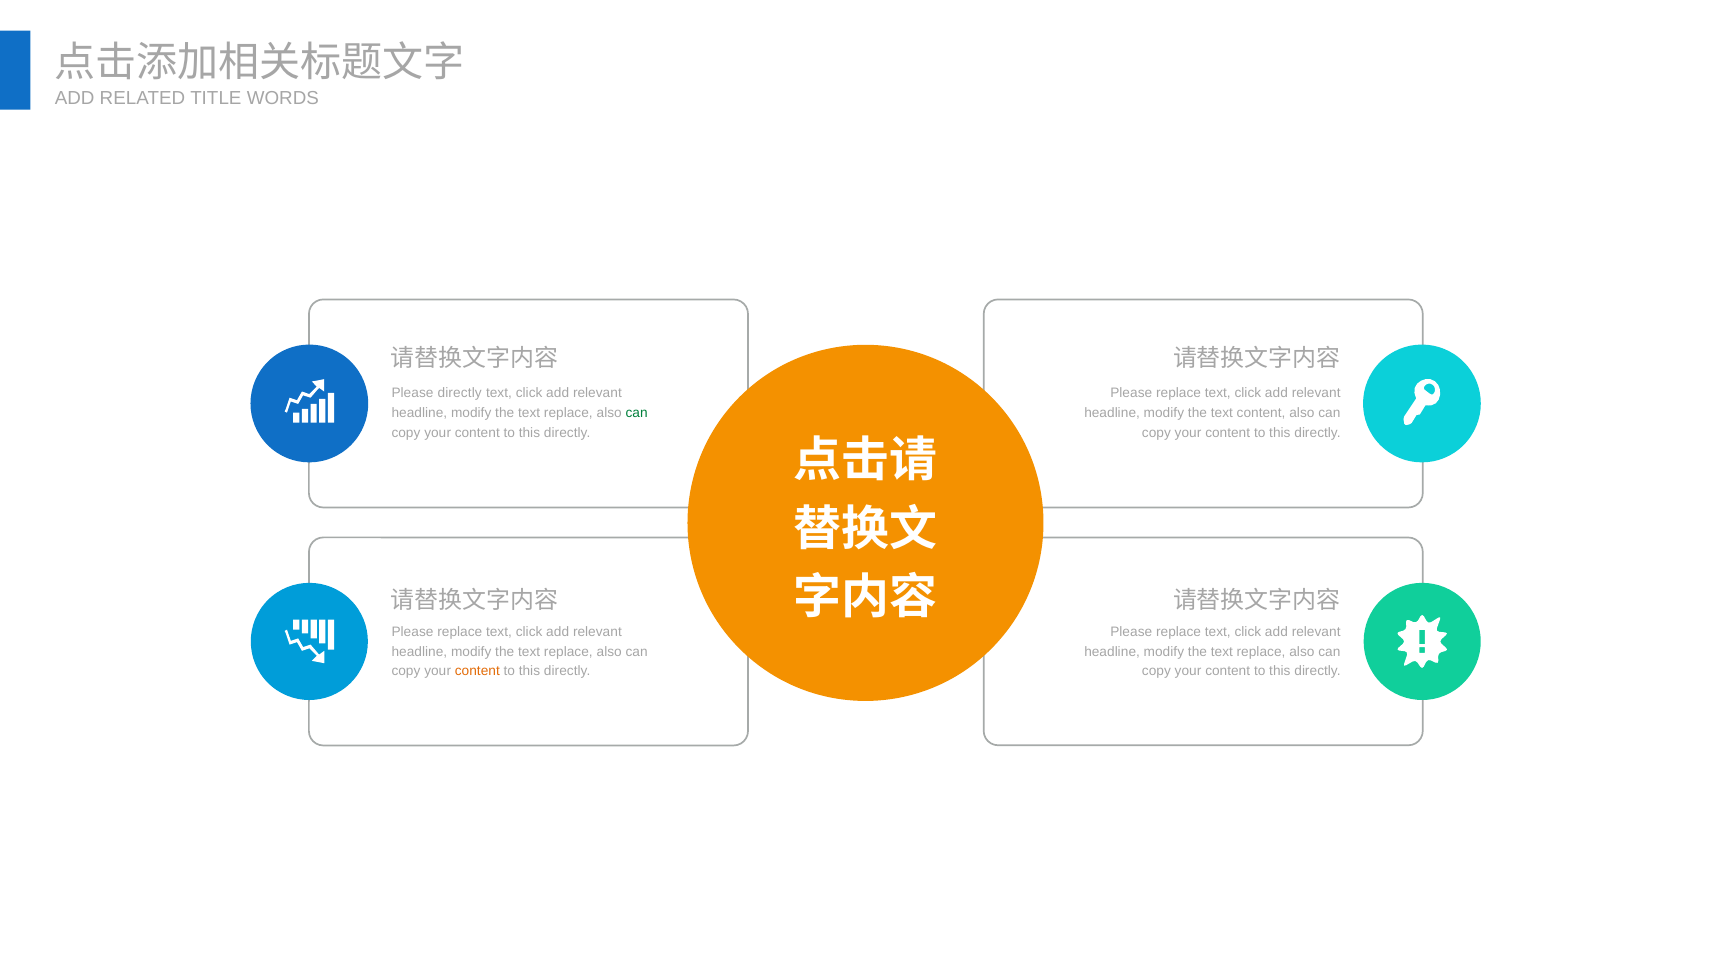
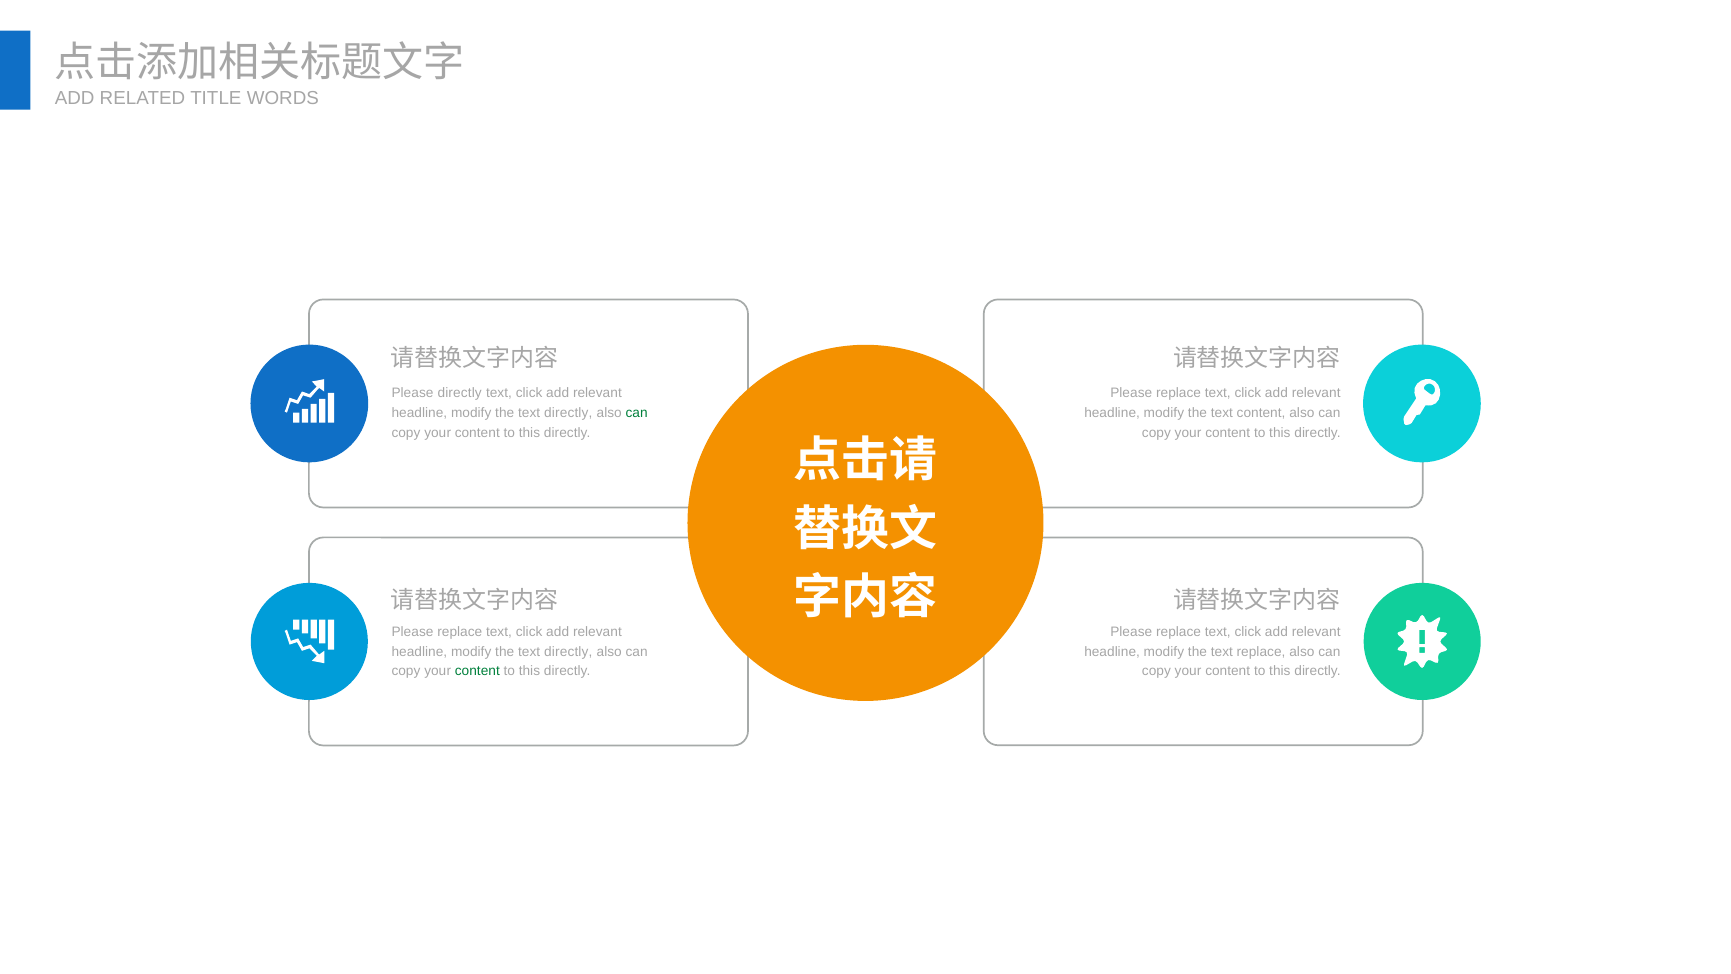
replace at (568, 413): replace -> directly
replace at (568, 652): replace -> directly
content at (477, 671) colour: orange -> green
